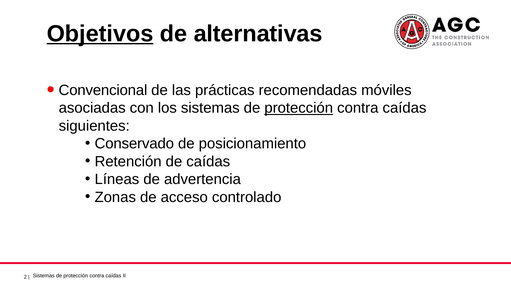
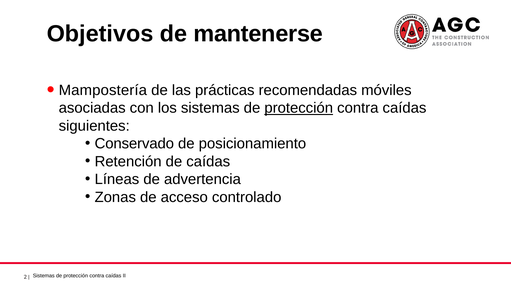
Objetivos underline: present -> none
alternativas: alternativas -> mantenerse
Convencional: Convencional -> Mampostería
